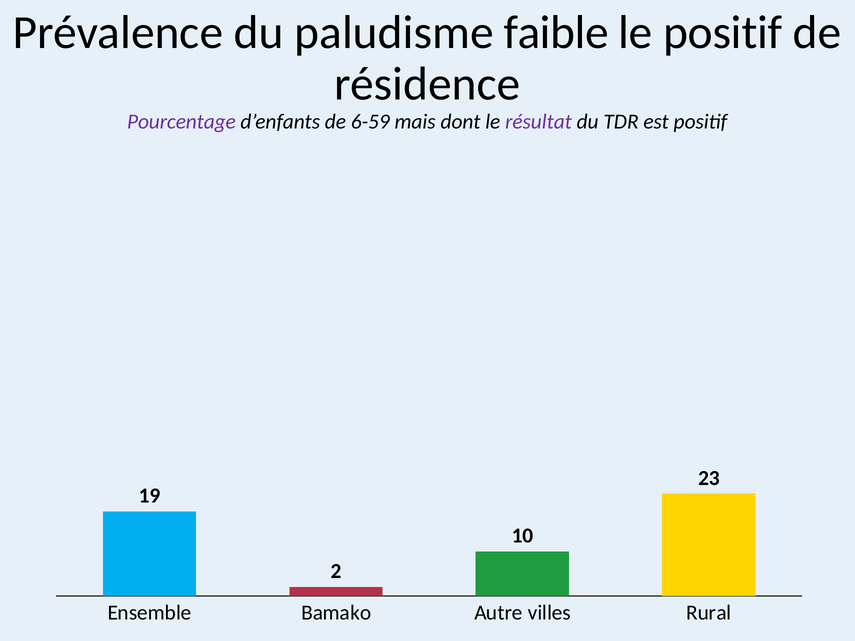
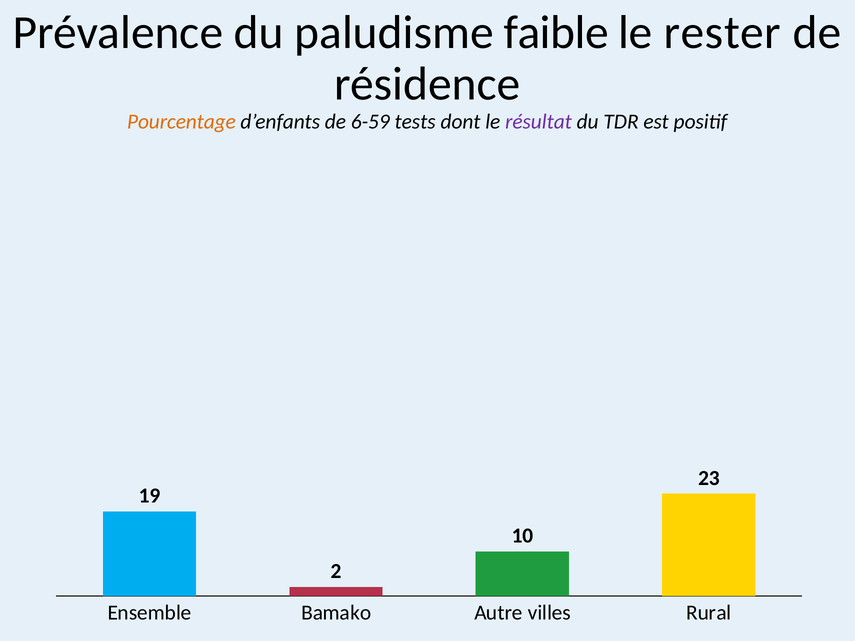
le positif: positif -> rester
Pourcentage colour: purple -> orange
mais: mais -> tests
